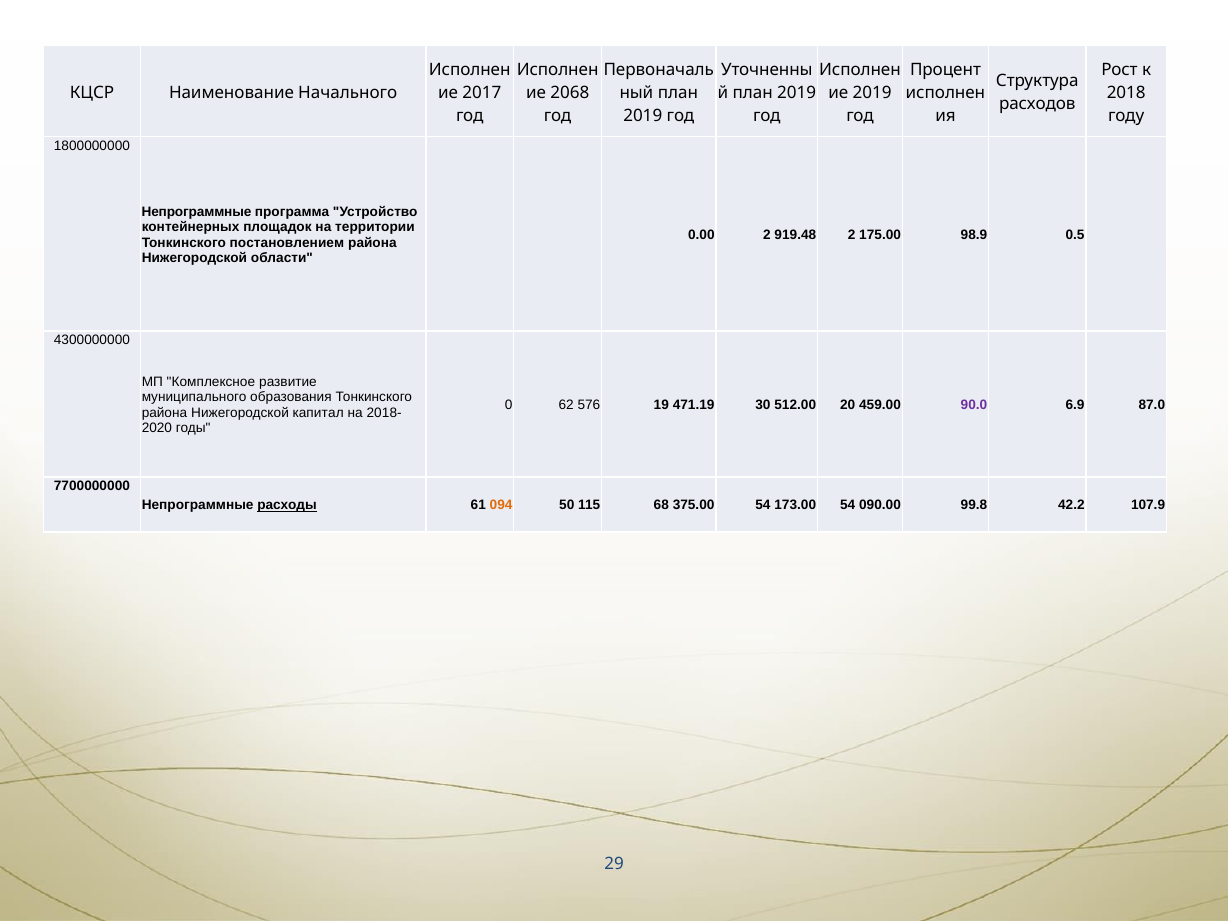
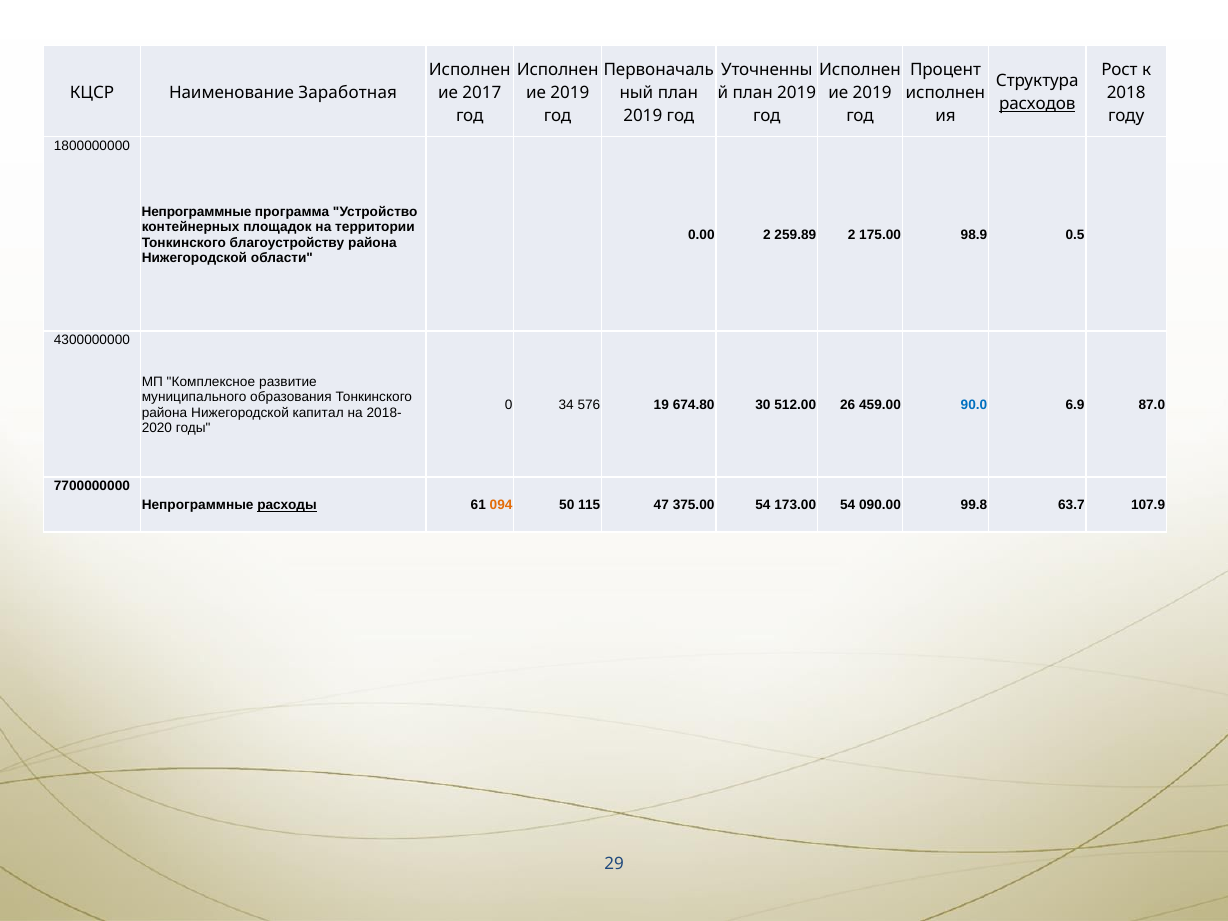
Начального: Начального -> Заработная
2068 at (570, 93): 2068 -> 2019
расходов underline: none -> present
919.48: 919.48 -> 259.89
постановлением: постановлением -> благоустройству
62: 62 -> 34
471.19: 471.19 -> 674.80
20: 20 -> 26
90.0 colour: purple -> blue
68: 68 -> 47
42.2: 42.2 -> 63.7
